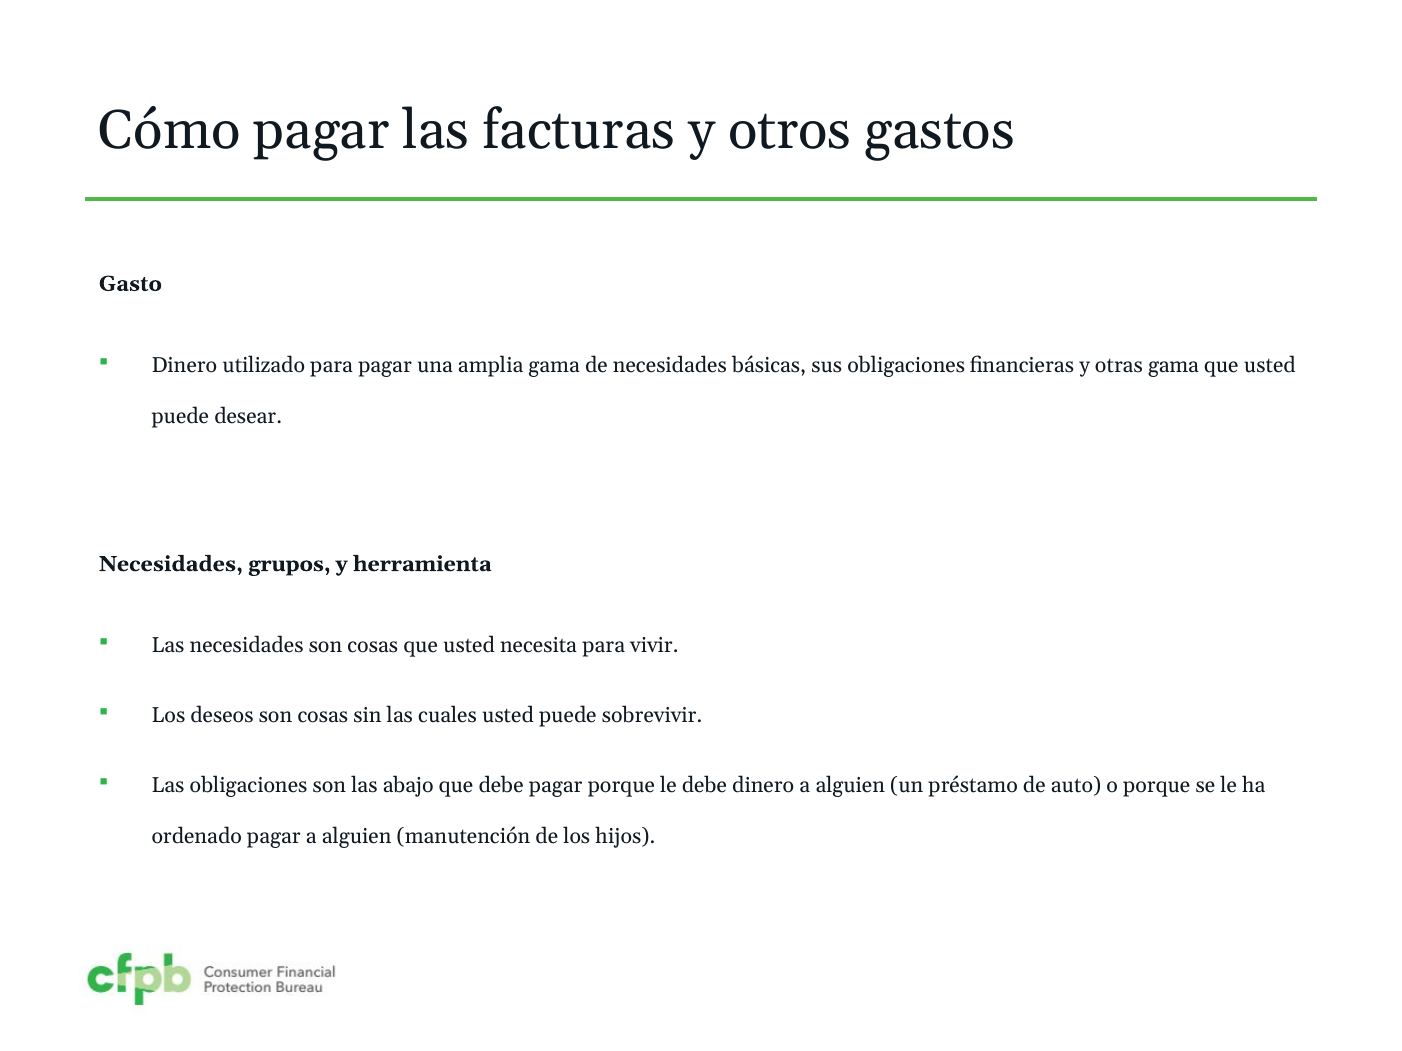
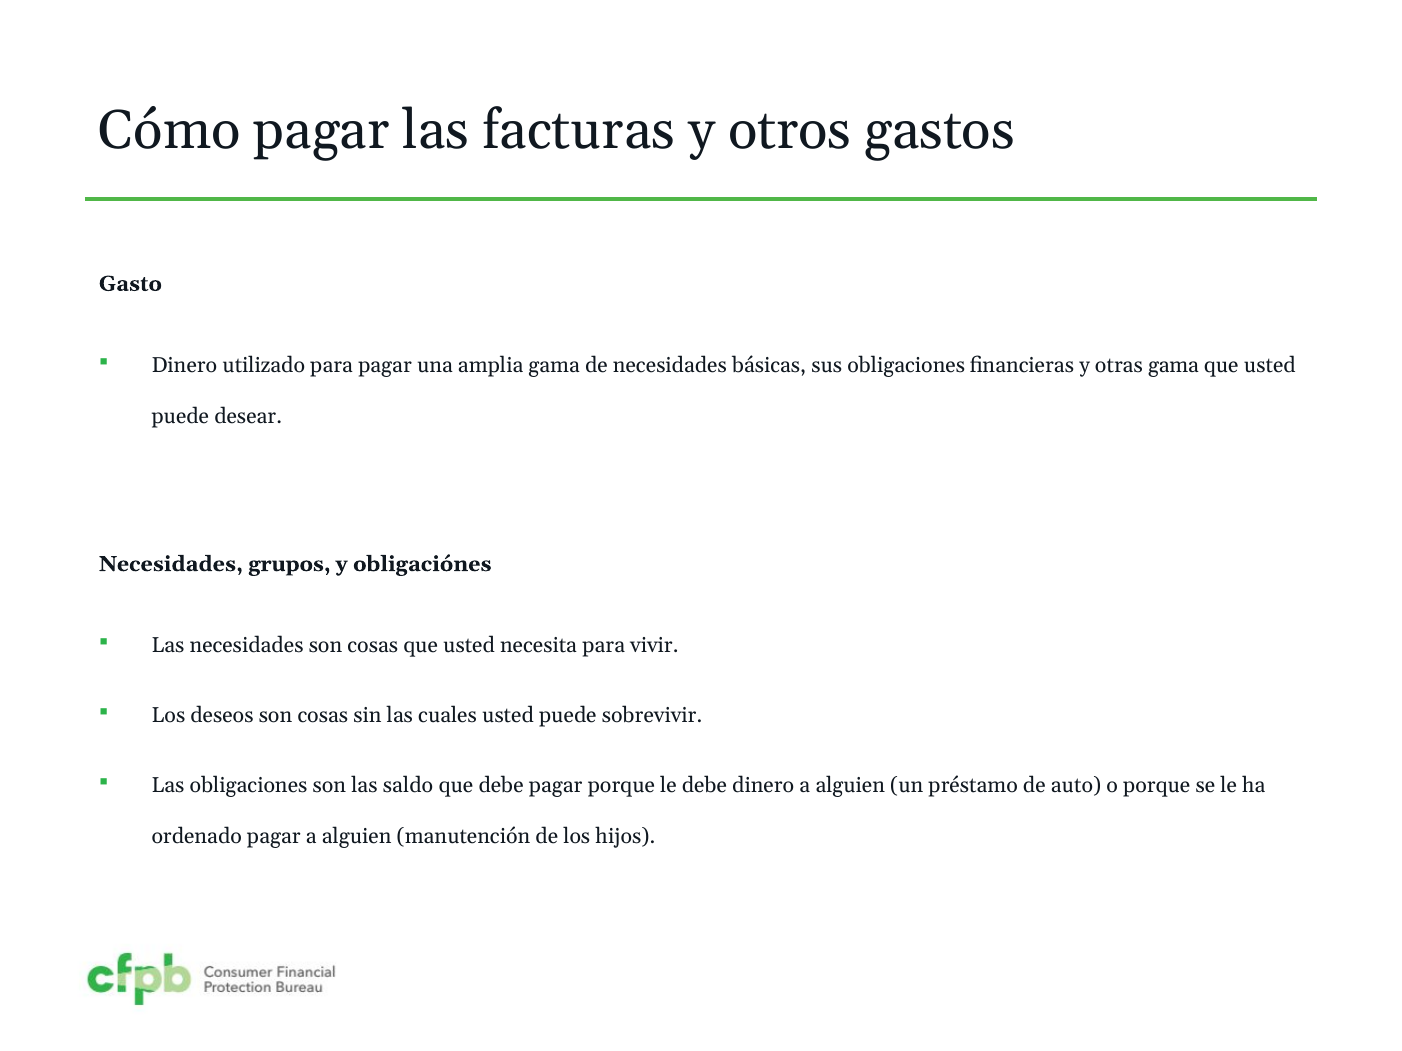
herramienta: herramienta -> obligaciónes
abajo: abajo -> saldo
